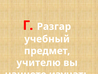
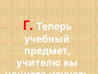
Разгар: Разгар -> Теперь
